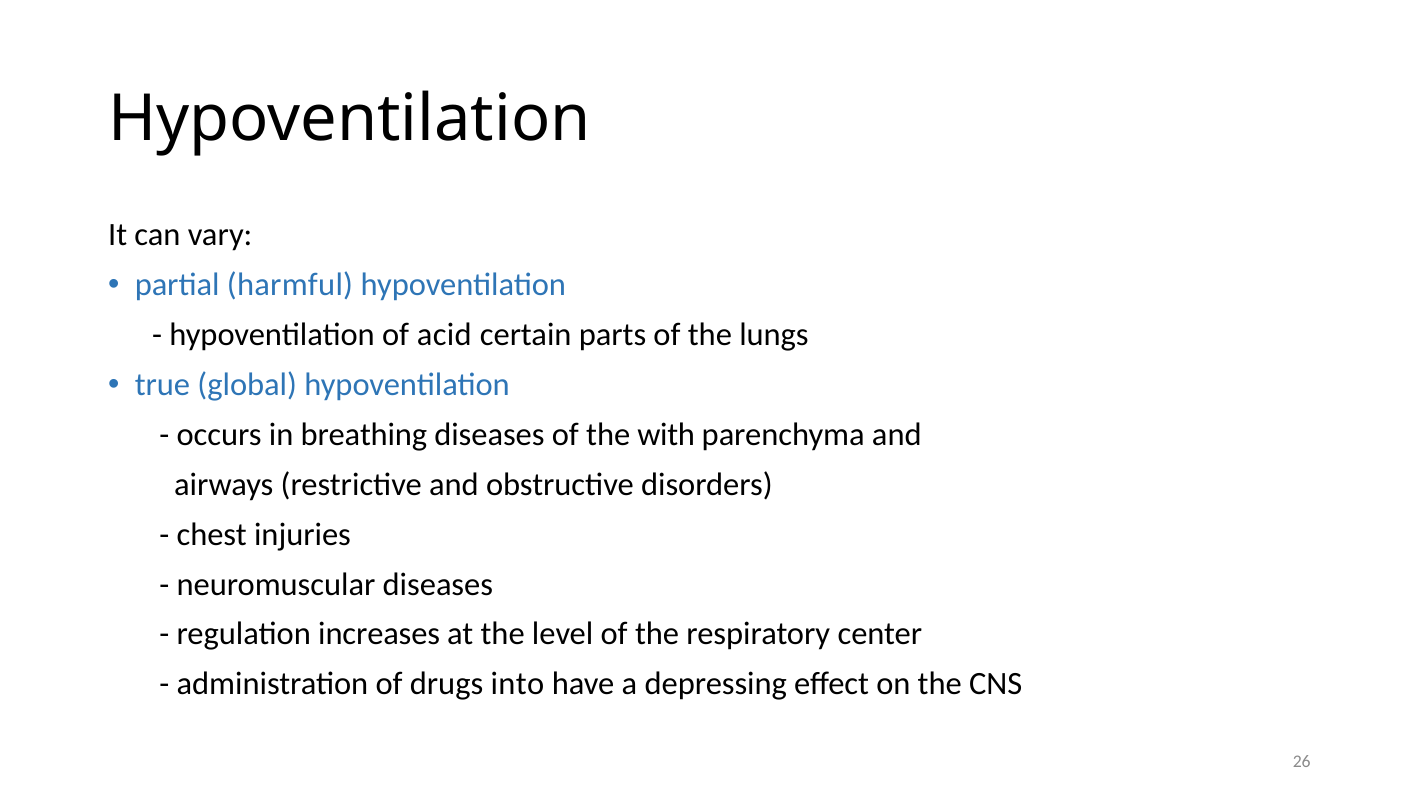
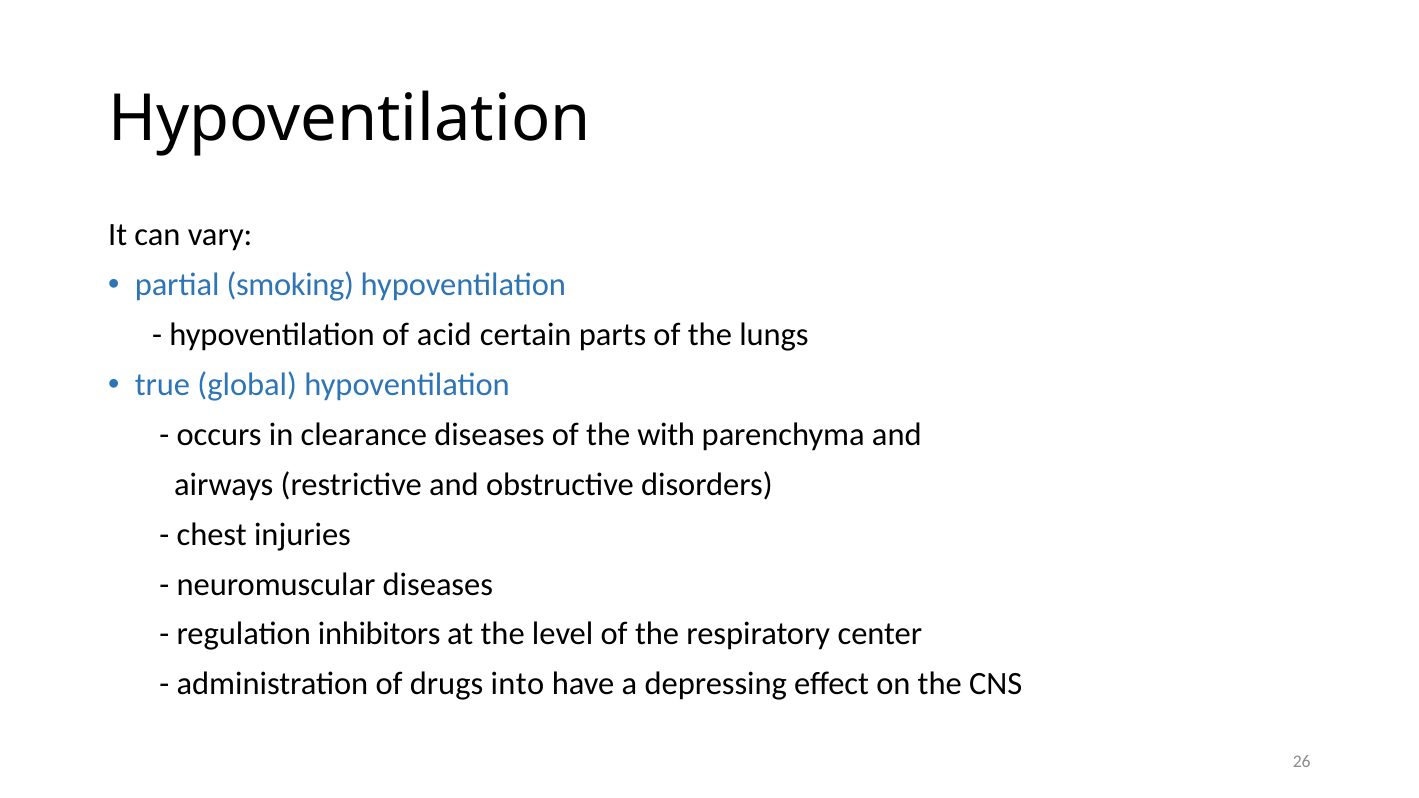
harmful: harmful -> smoking
breathing: breathing -> clearance
increases: increases -> inhibitors
